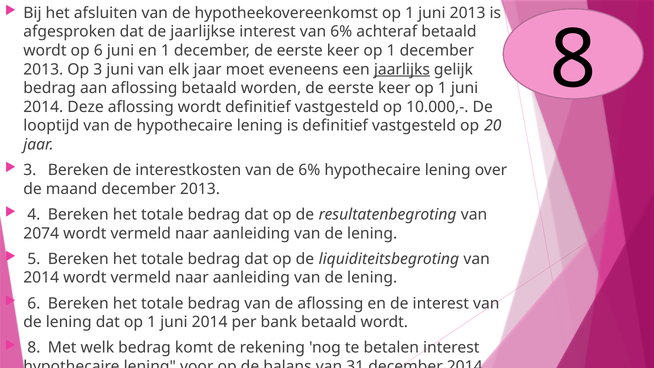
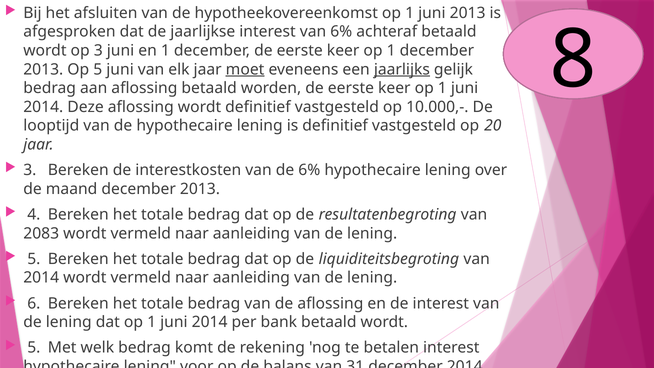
op 6: 6 -> 3
Op 3: 3 -> 5
moet underline: none -> present
2074: 2074 -> 2083
8 at (34, 348): 8 -> 5
